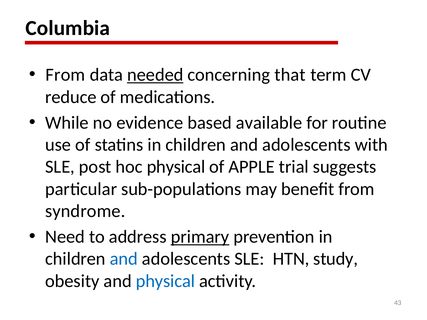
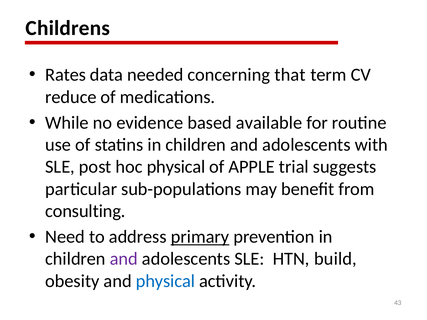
Columbia: Columbia -> Childrens
From at (65, 75): From -> Rates
needed underline: present -> none
syndrome: syndrome -> consulting
and at (124, 259) colour: blue -> purple
study: study -> build
